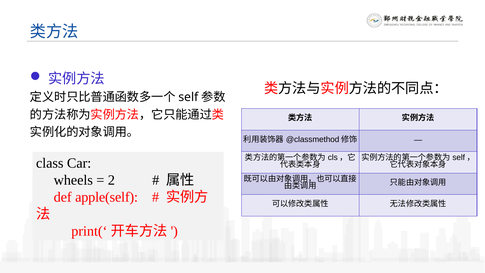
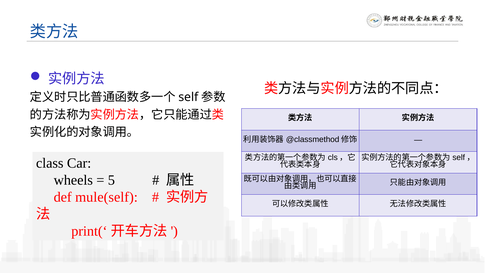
2: 2 -> 5
apple(self: apple(self -> mule(self
